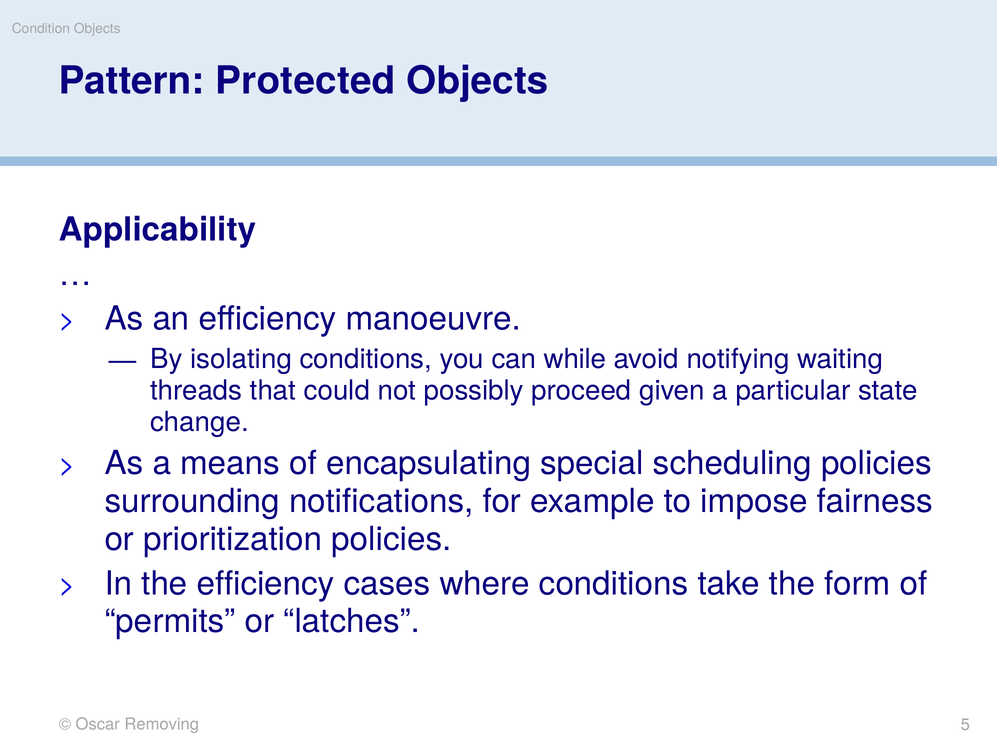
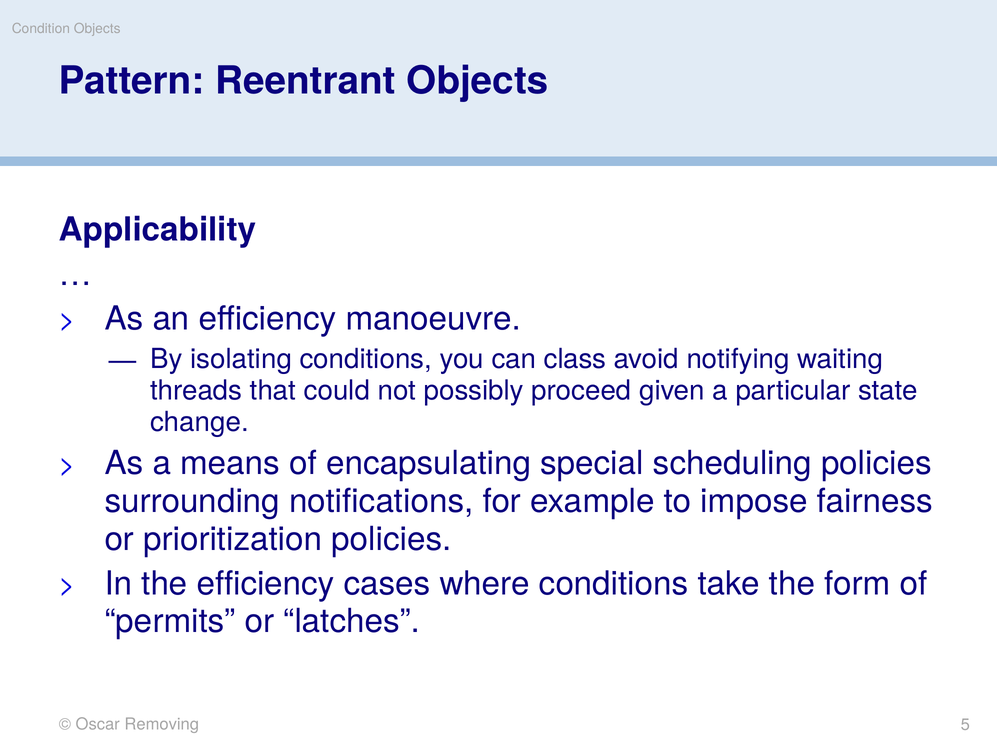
Protected: Protected -> Reentrant
while: while -> class
